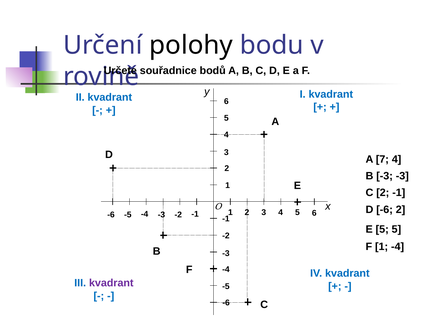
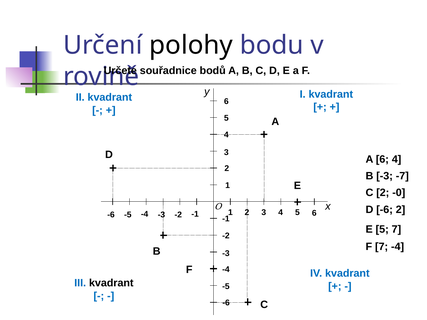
A 7: 7 -> 6
-3 -3: -3 -> -7
2 -1: -1 -> -0
5 5: 5 -> 7
F 1: 1 -> 7
kvadrant at (111, 283) colour: purple -> black
